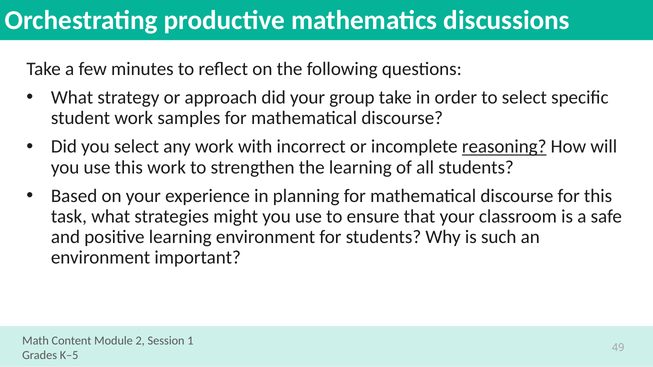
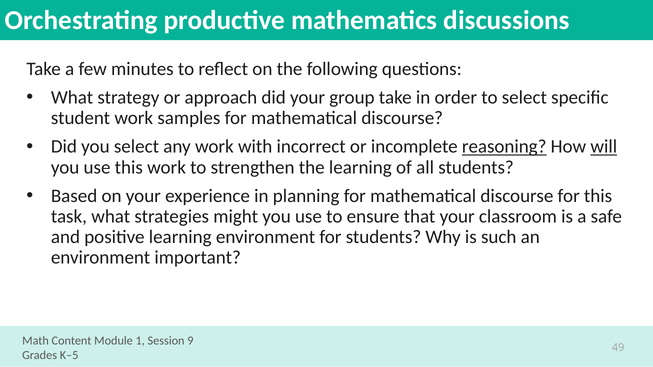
will underline: none -> present
2: 2 -> 1
1: 1 -> 9
